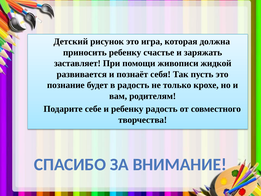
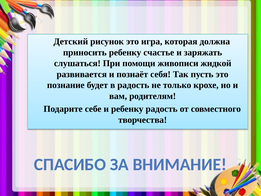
заставляет: заставляет -> слушаться
